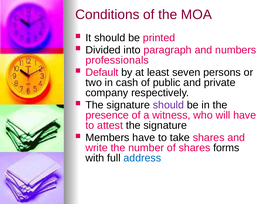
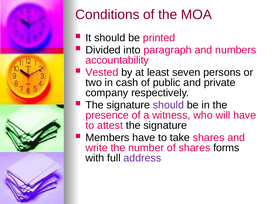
professionals: professionals -> accountability
Default: Default -> Vested
address colour: blue -> purple
